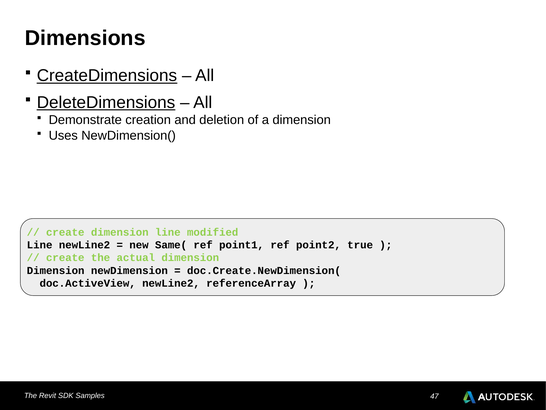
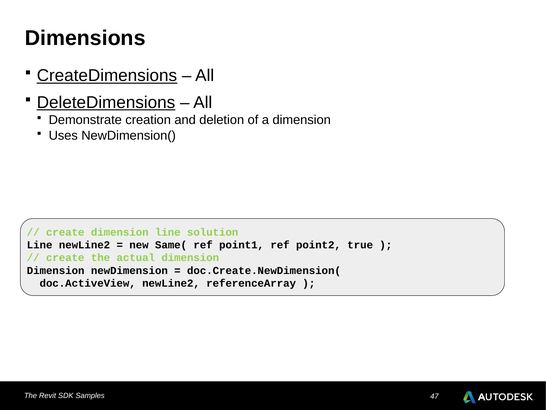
modified: modified -> solution
